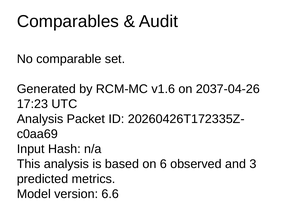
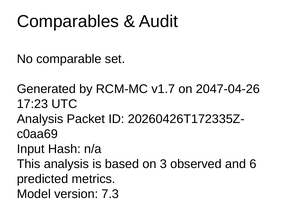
v1.6: v1.6 -> v1.7
2037-04-26: 2037-04-26 -> 2047-04-26
6: 6 -> 3
3: 3 -> 6
6.6: 6.6 -> 7.3
